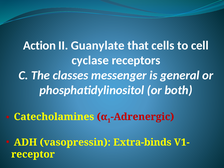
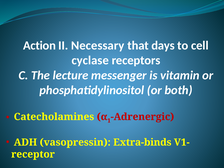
Guanylate: Guanylate -> Necessary
cells: cells -> days
classes: classes -> lecture
general: general -> vitamin
